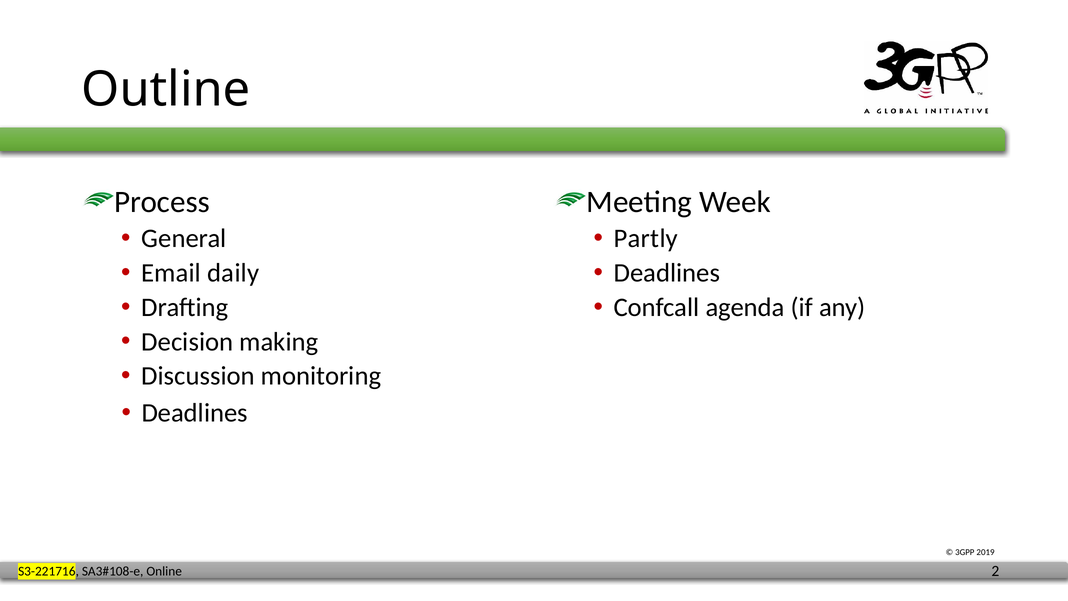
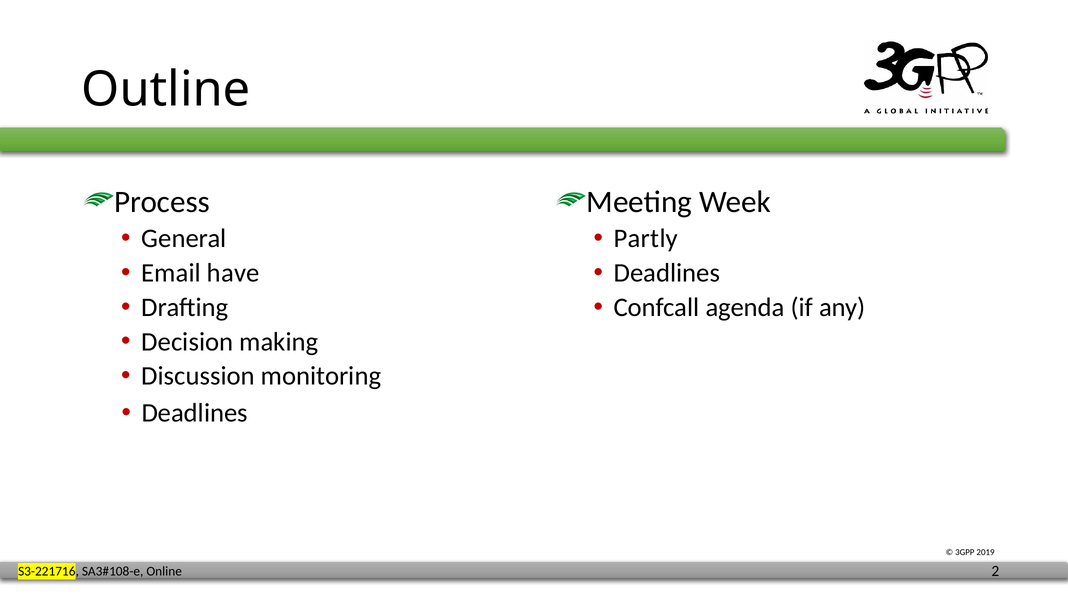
daily: daily -> have
